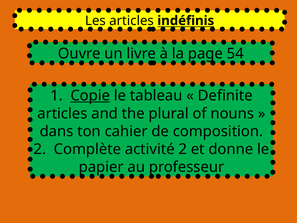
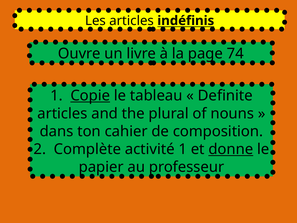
54: 54 -> 74
activité 2: 2 -> 1
donne underline: none -> present
